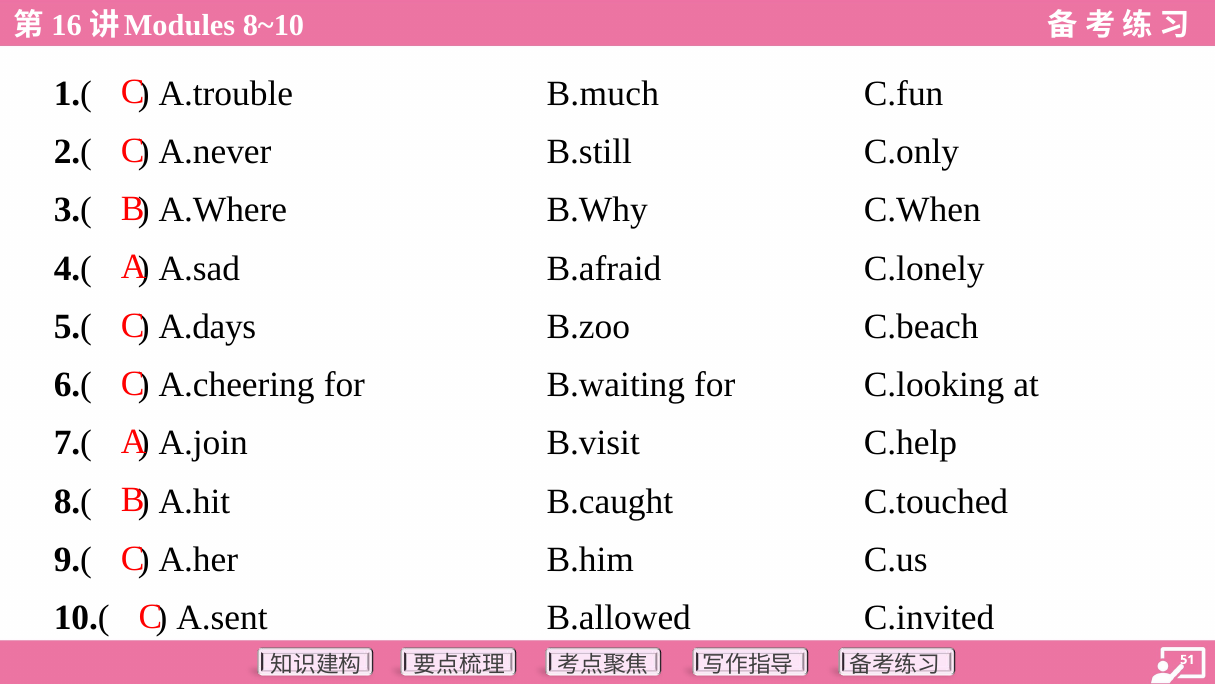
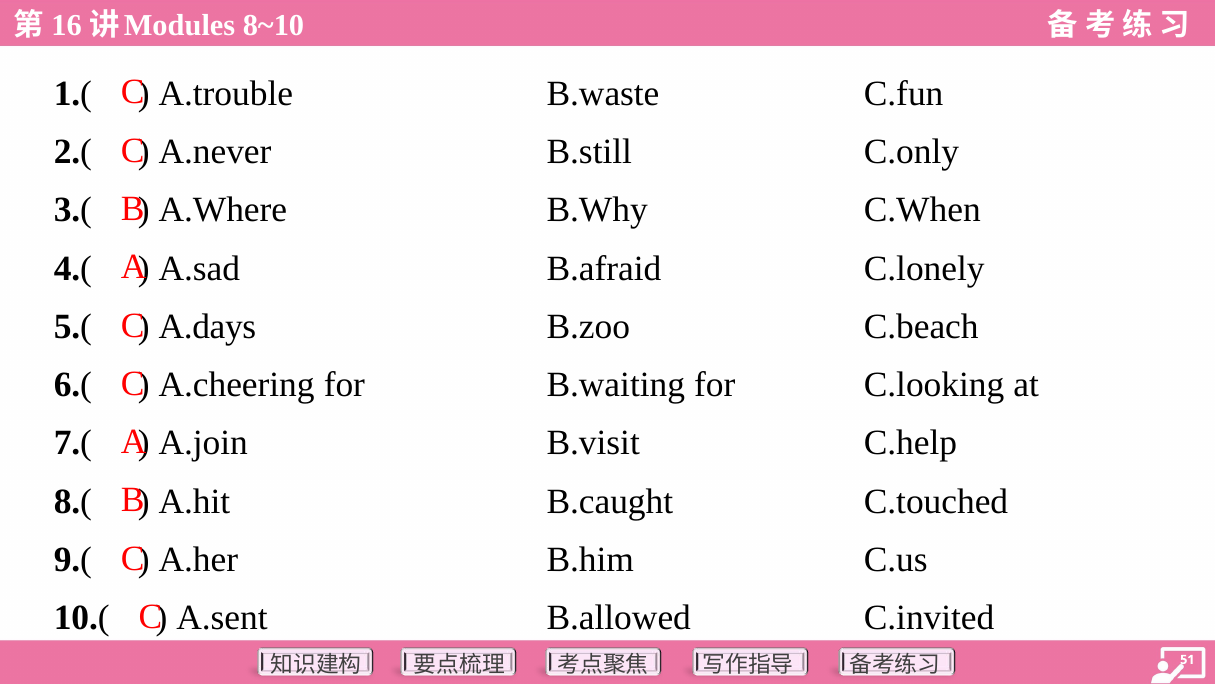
B.much: B.much -> B.waste
